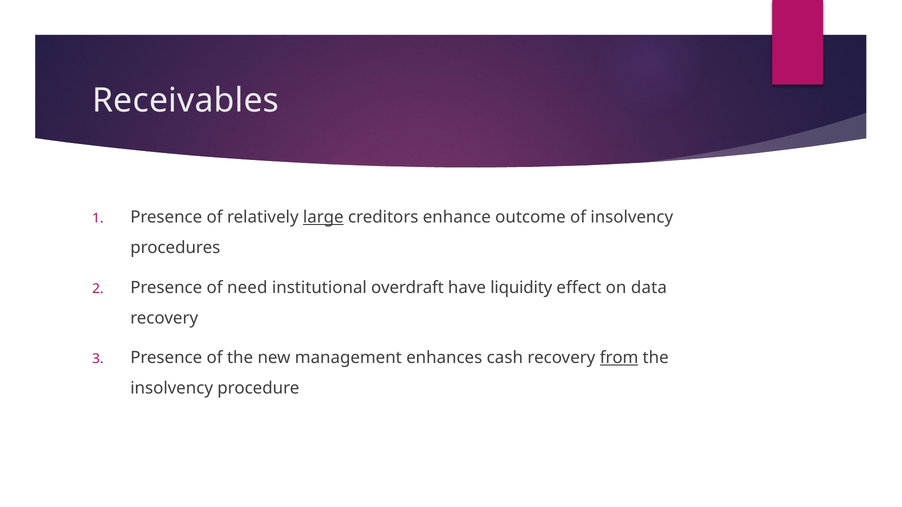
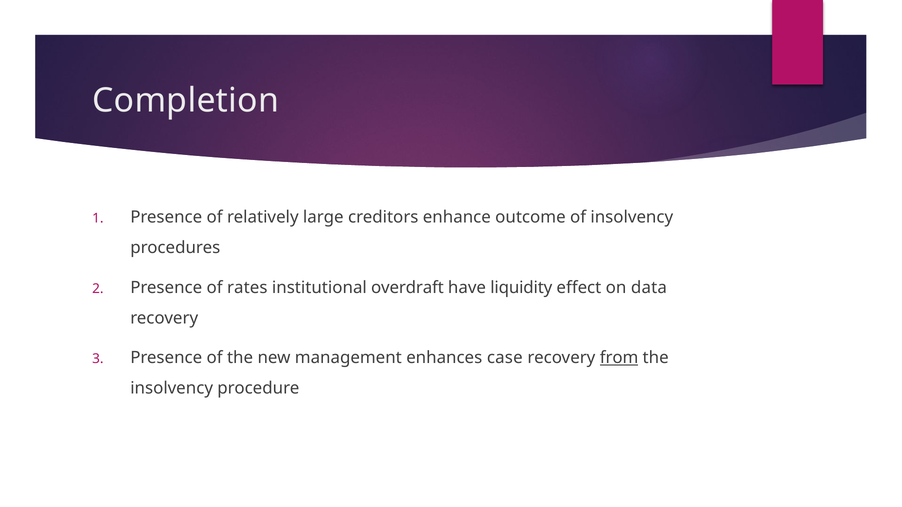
Receivables: Receivables -> Completion
large underline: present -> none
need: need -> rates
cash: cash -> case
